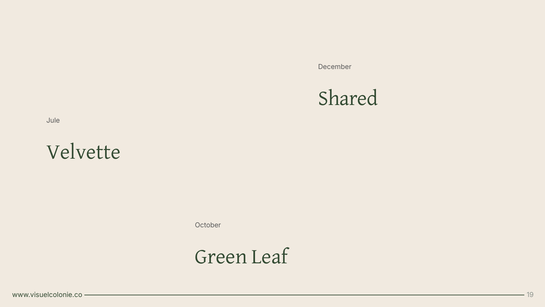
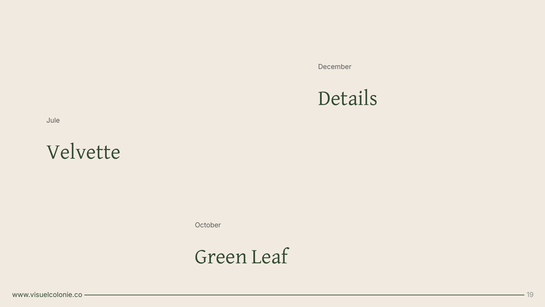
Shared: Shared -> Details
